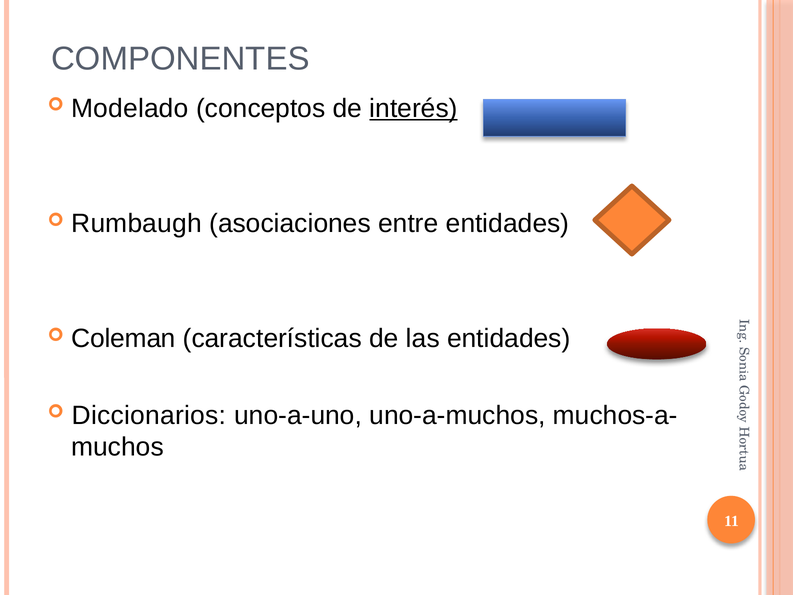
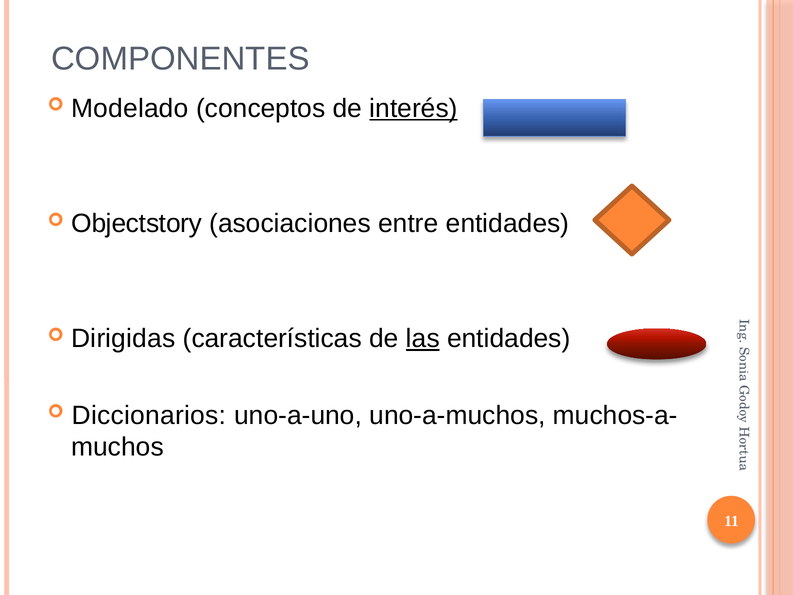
Rumbaugh: Rumbaugh -> Objectstory
Coleman: Coleman -> Dirigidas
las underline: none -> present
